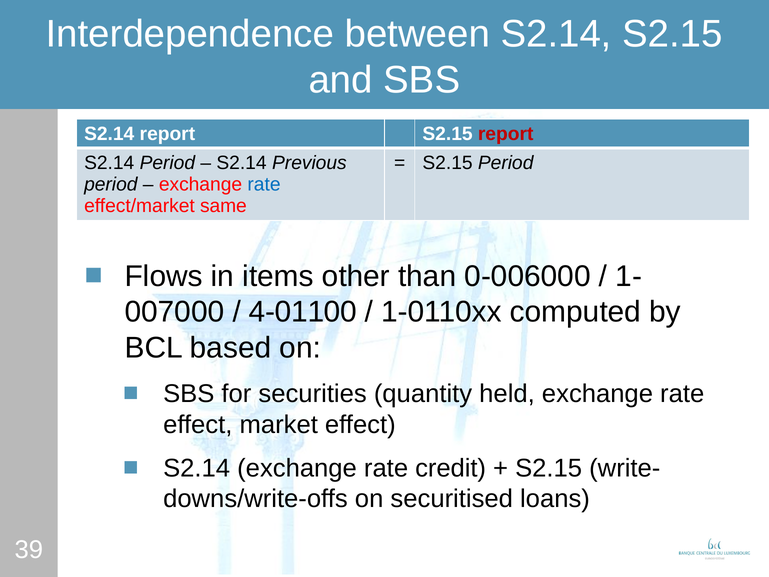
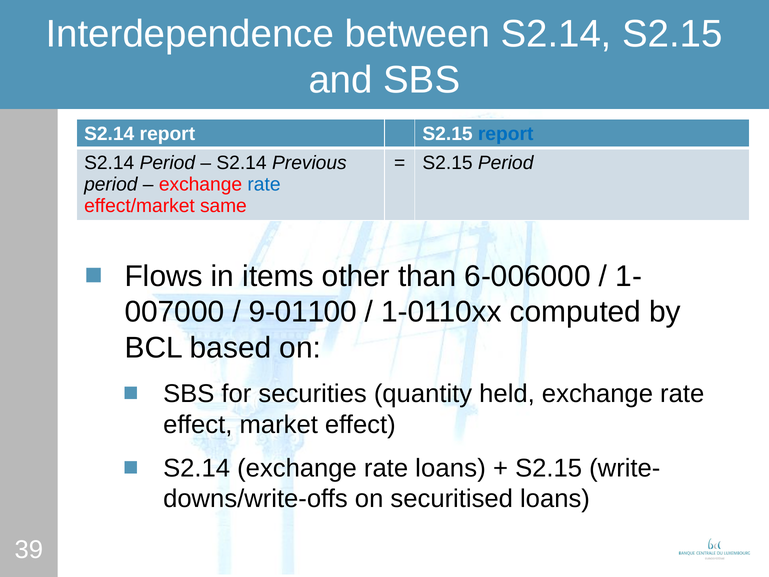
report at (506, 134) colour: red -> blue
0-006000: 0-006000 -> 6-006000
4-01100: 4-01100 -> 9-01100
rate credit: credit -> loans
